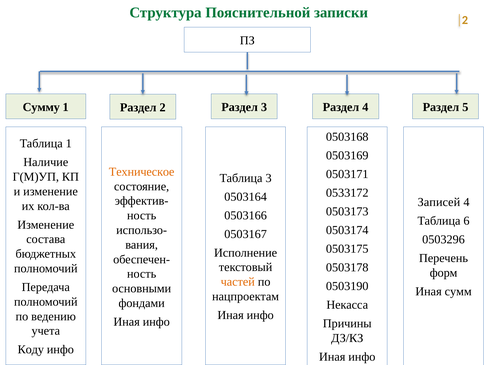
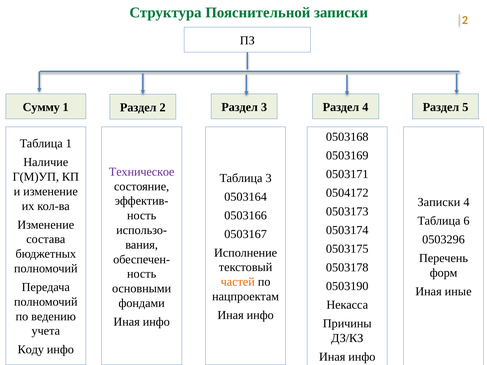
Техническое colour: orange -> purple
0533172: 0533172 -> 0504172
Записей at (439, 202): Записей -> Записки
сумм: сумм -> иные
